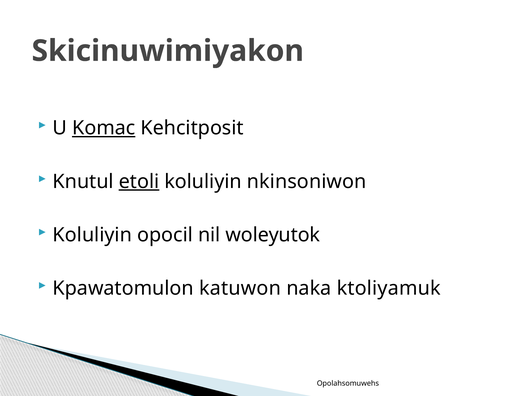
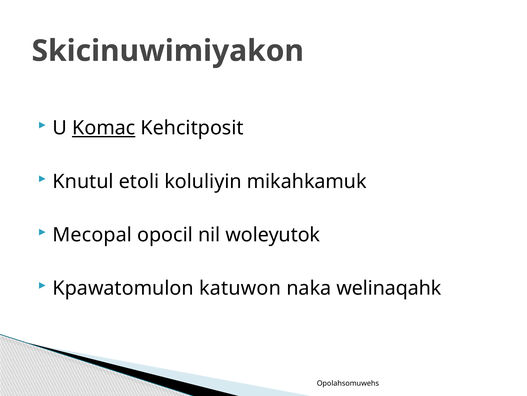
etoli underline: present -> none
nkinsoniwon: nkinsoniwon -> mikahkamuk
Koluliyin at (92, 235): Koluliyin -> Mecopal
ktoliyamuk: ktoliyamuk -> welinaqahk
